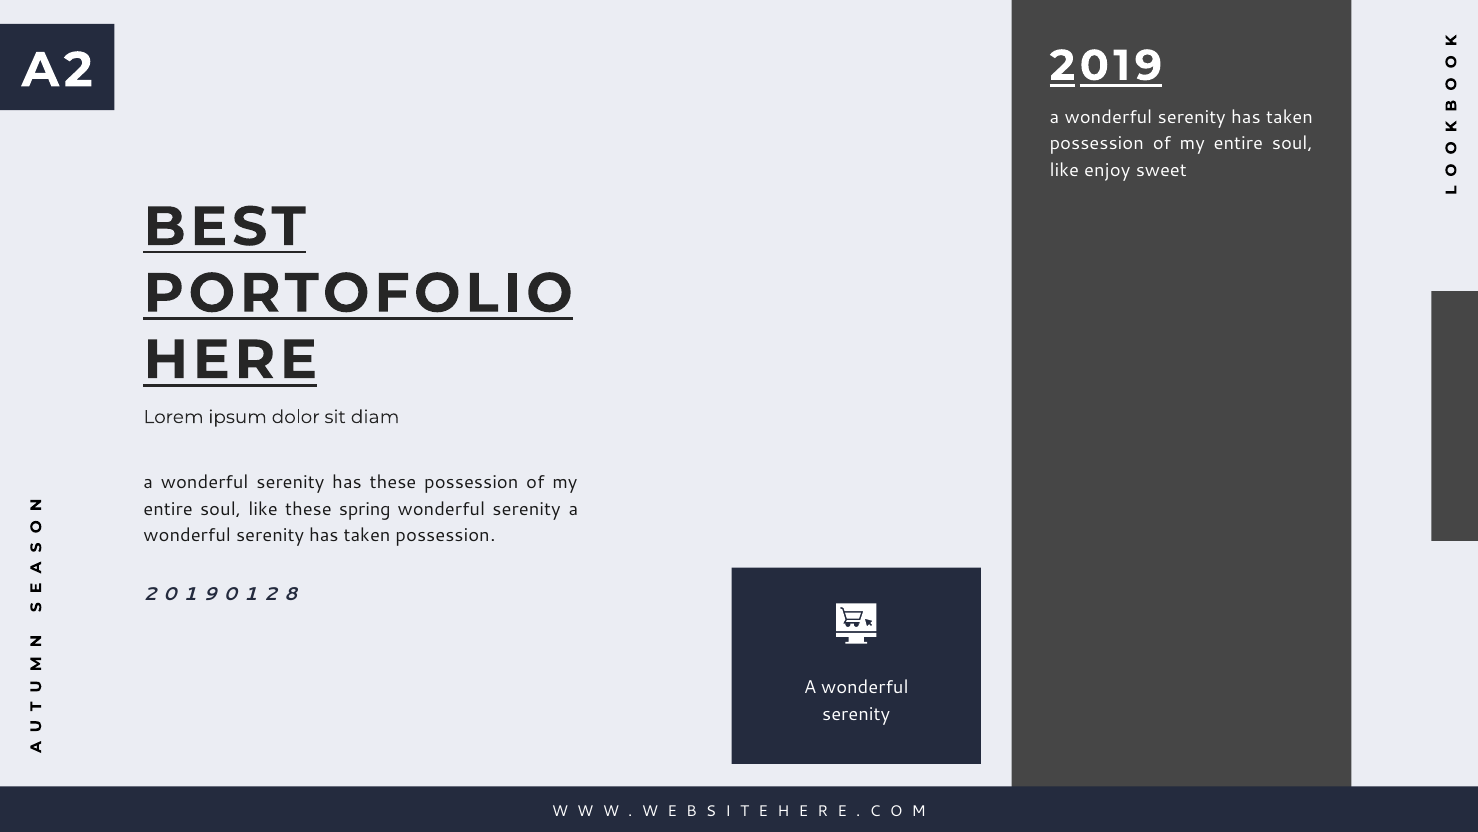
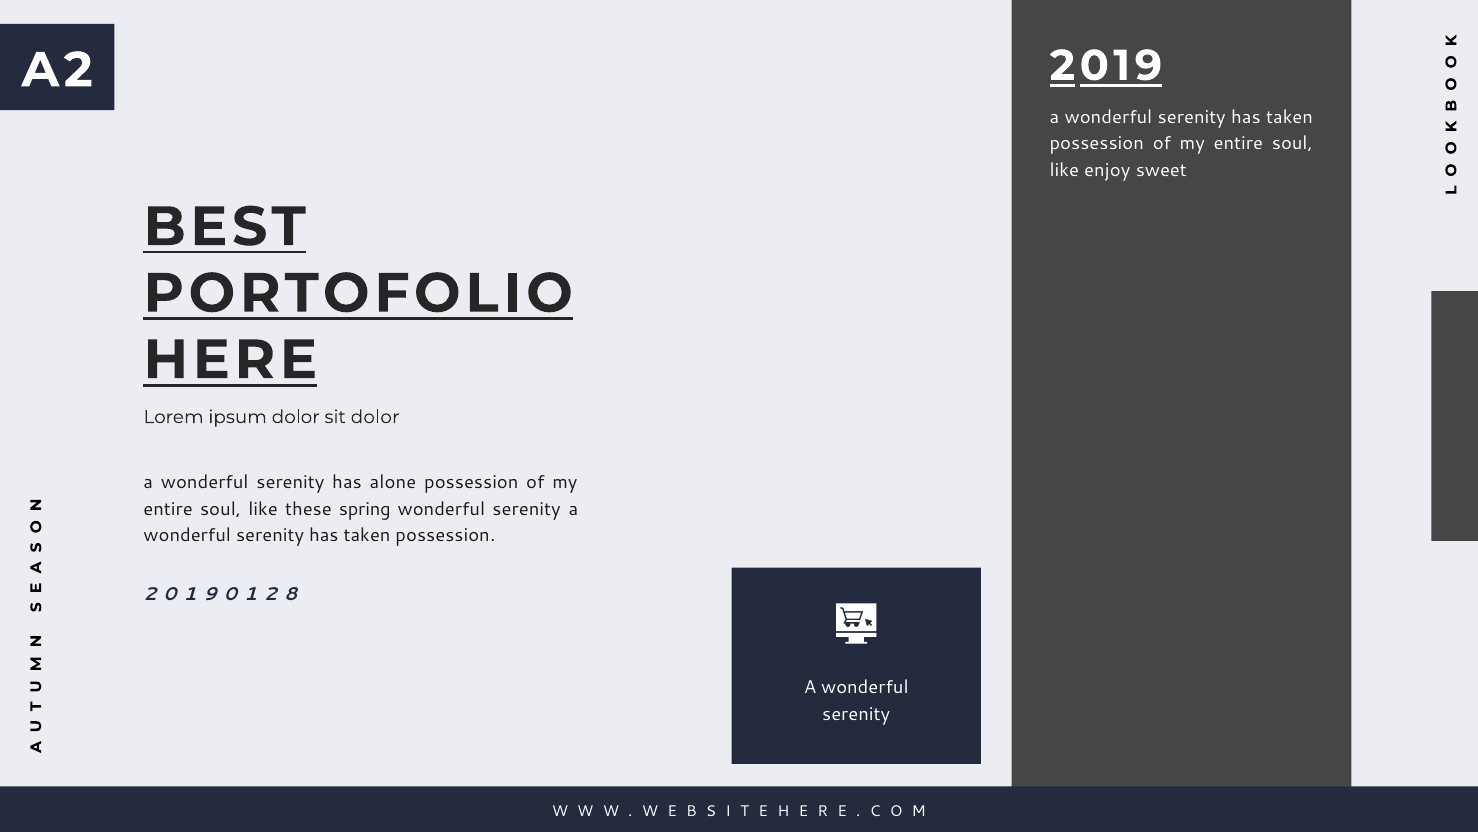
sit diam: diam -> dolor
has these: these -> alone
